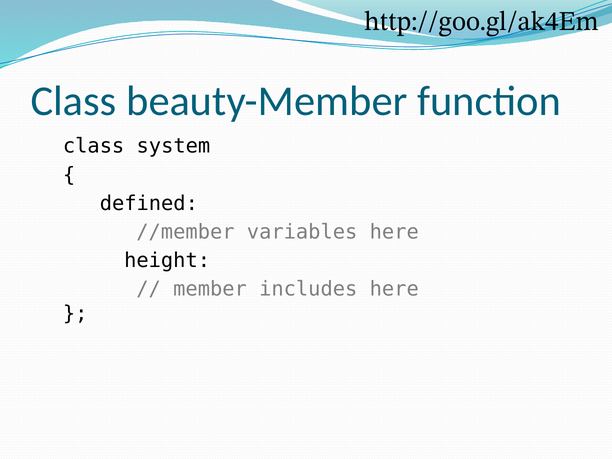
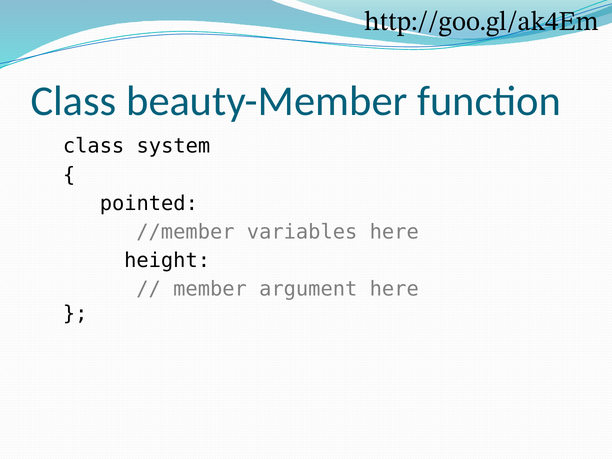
defined: defined -> pointed
includes: includes -> argument
